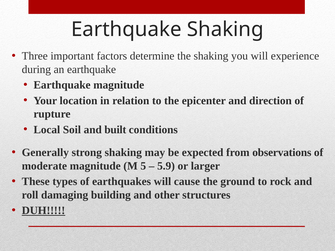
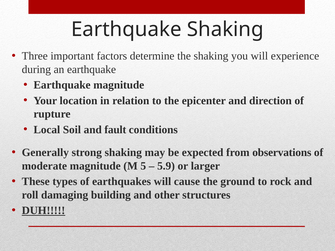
built: built -> fault
